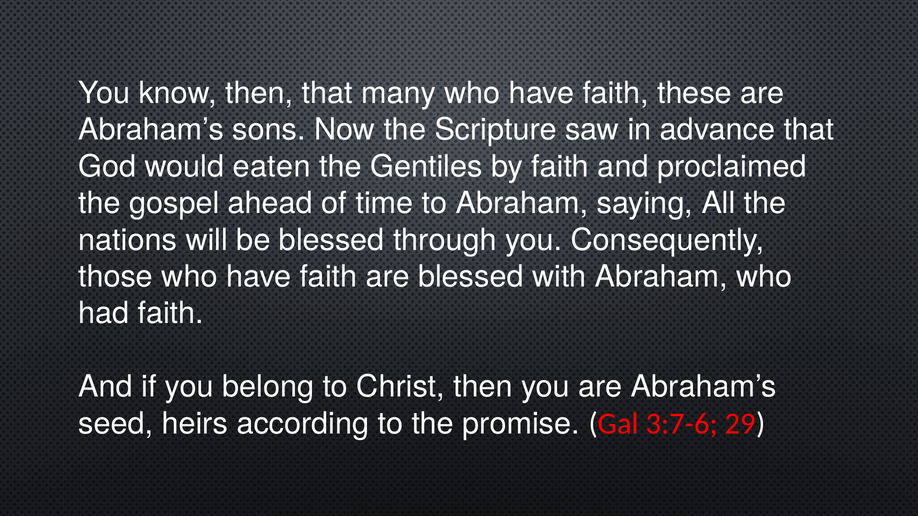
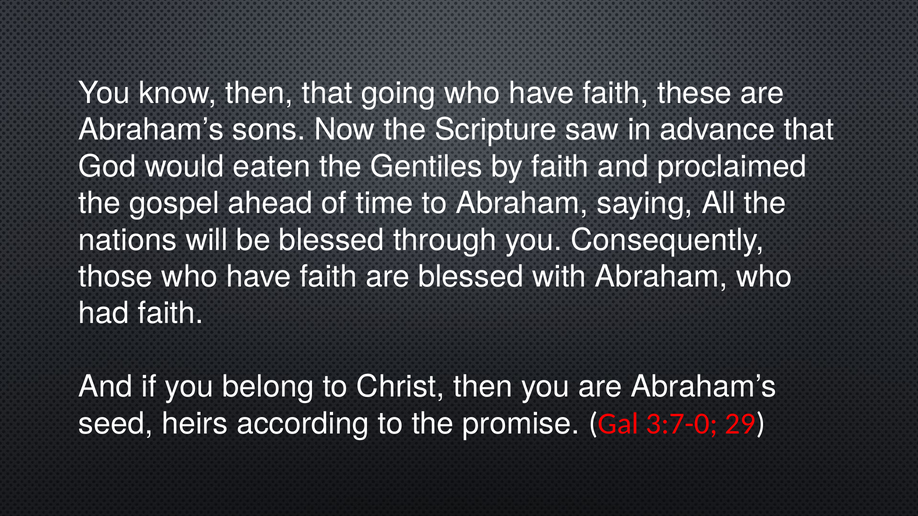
many: many -> going
3:7-6: 3:7-6 -> 3:7-0
